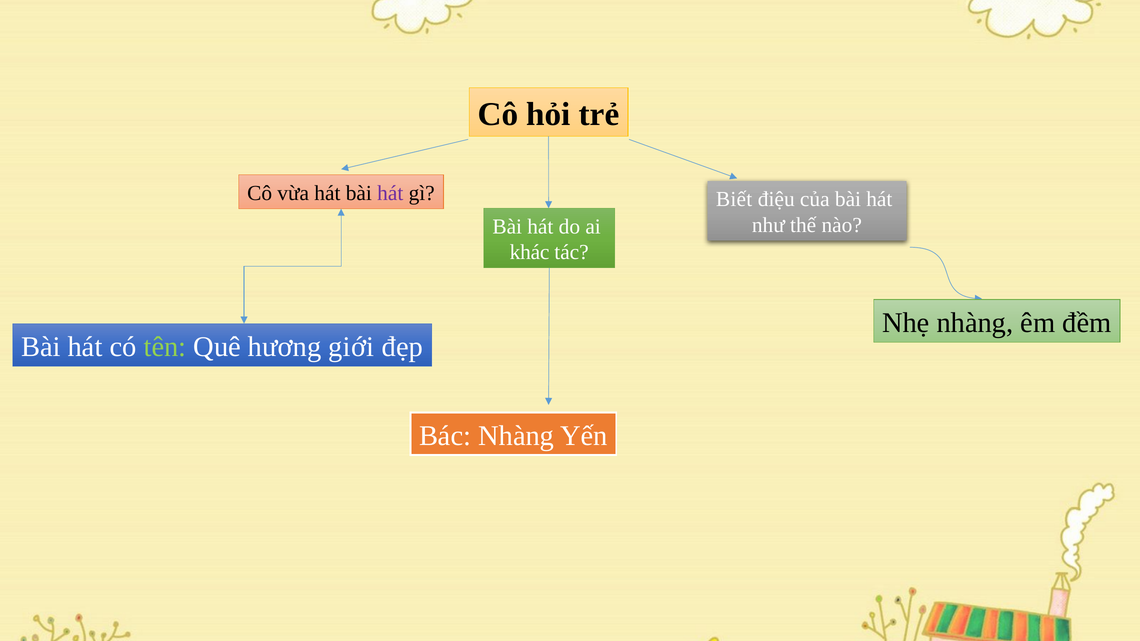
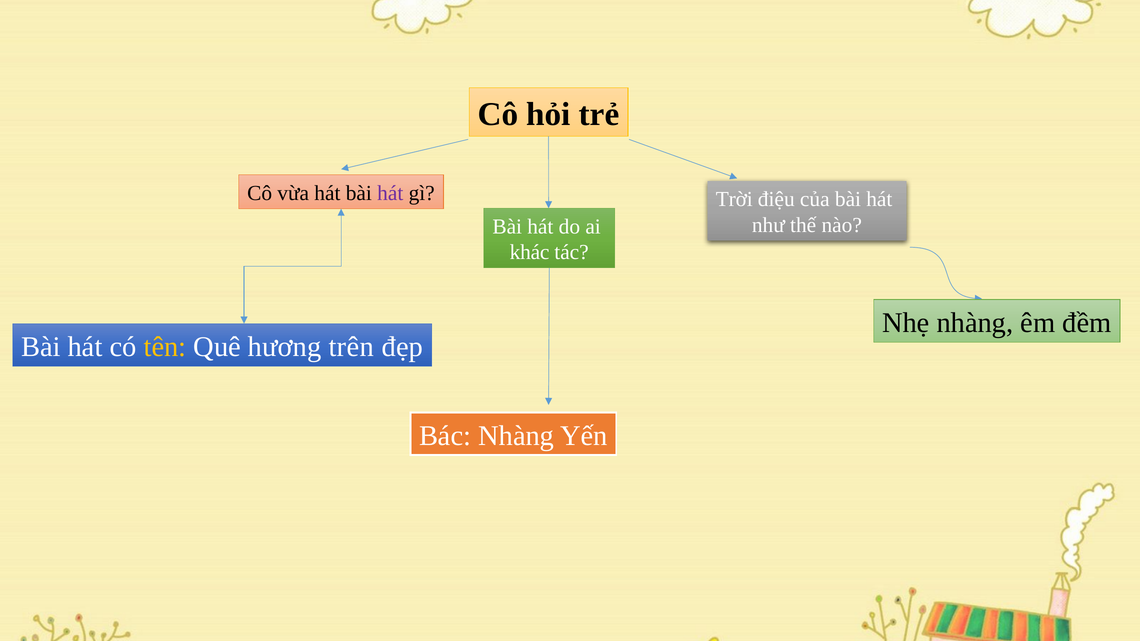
Biết: Biết -> Trời
tên colour: light green -> yellow
giới: giới -> trên
